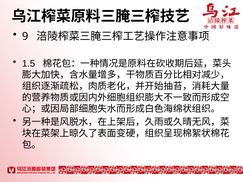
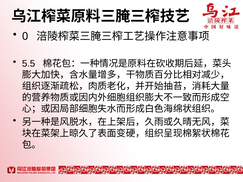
9: 9 -> 0
1.5: 1.5 -> 5.5
